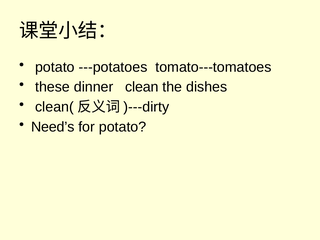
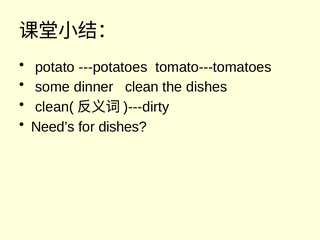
these: these -> some
for potato: potato -> dishes
